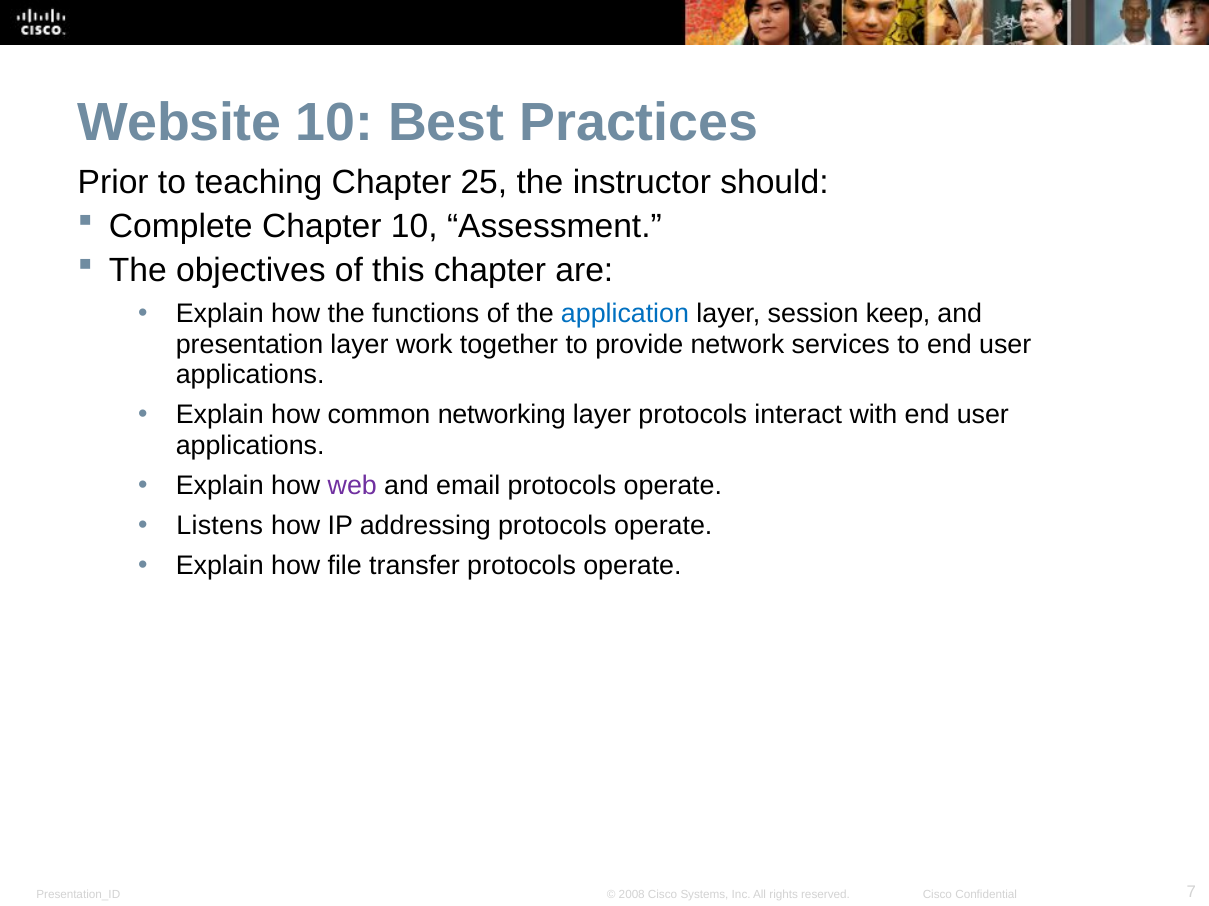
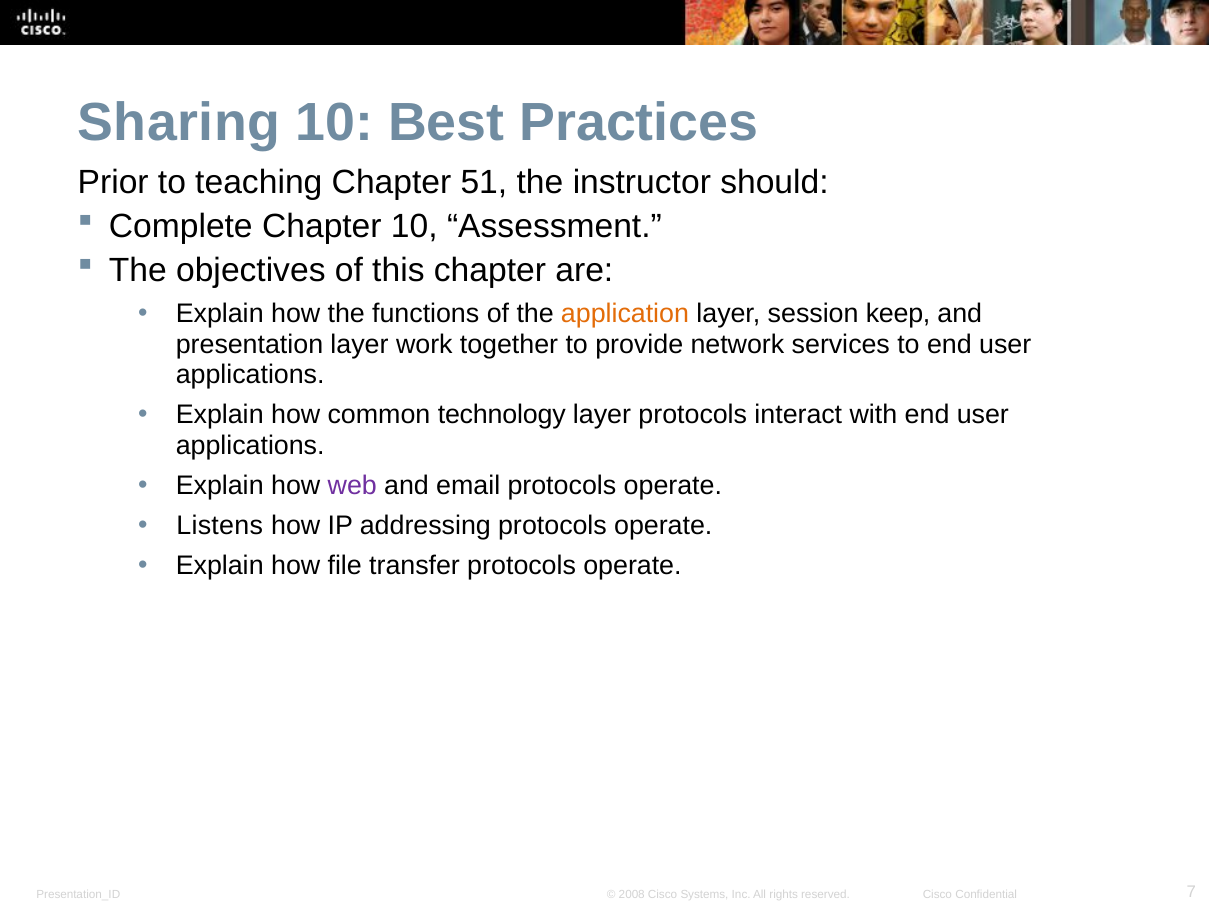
Website: Website -> Sharing
25: 25 -> 51
application colour: blue -> orange
networking: networking -> technology
